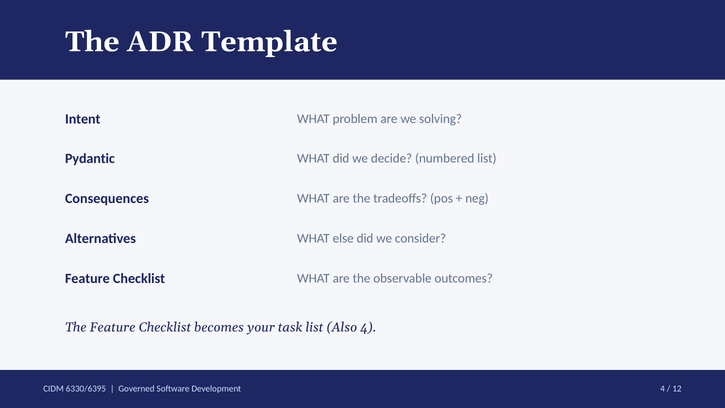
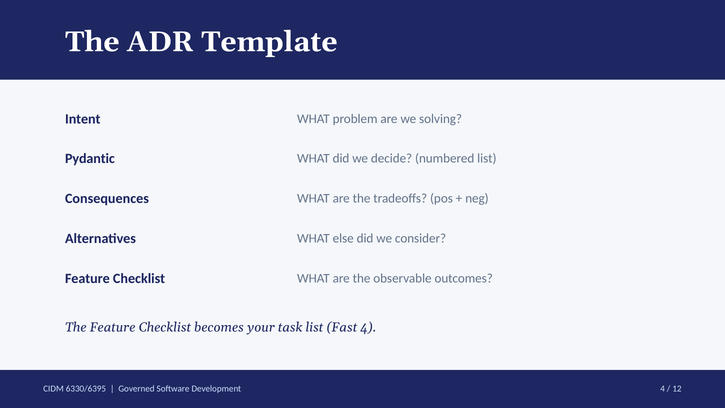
Also: Also -> Fast
